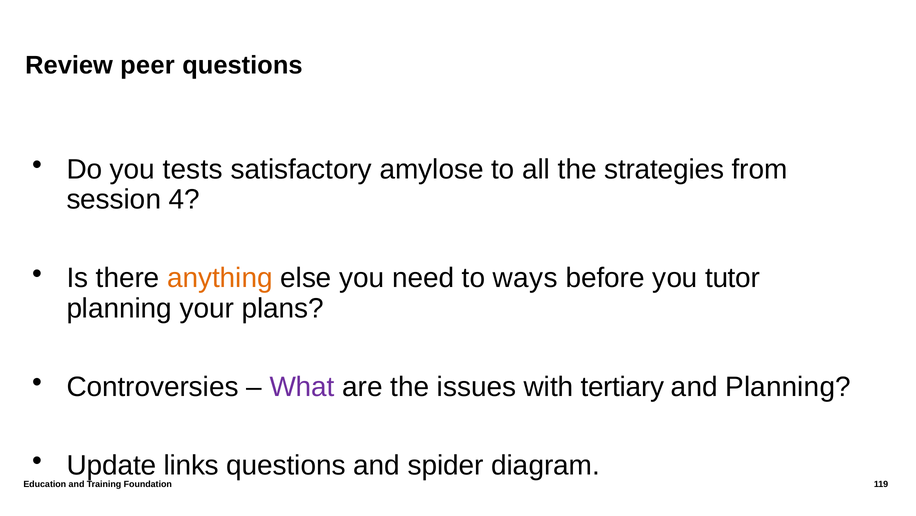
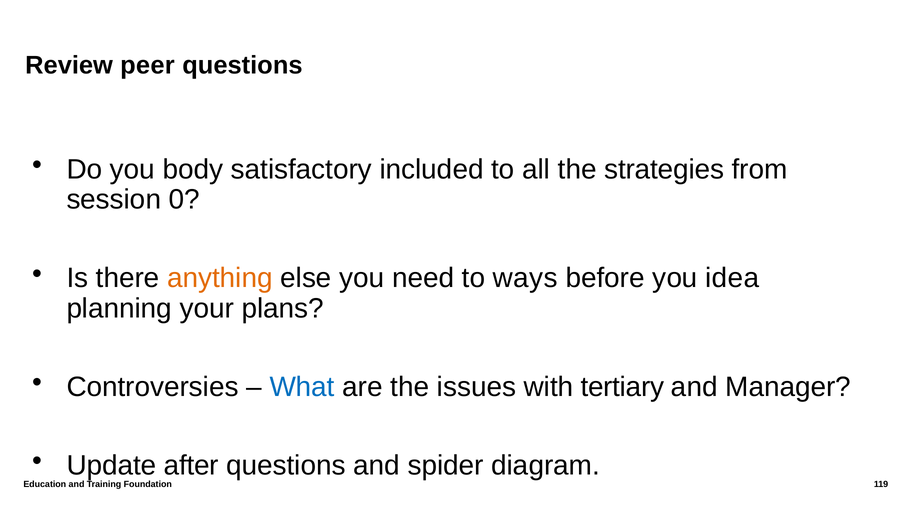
tests: tests -> body
amylose: amylose -> included
4: 4 -> 0
tutor: tutor -> idea
What colour: purple -> blue
and Planning: Planning -> Manager
links: links -> after
